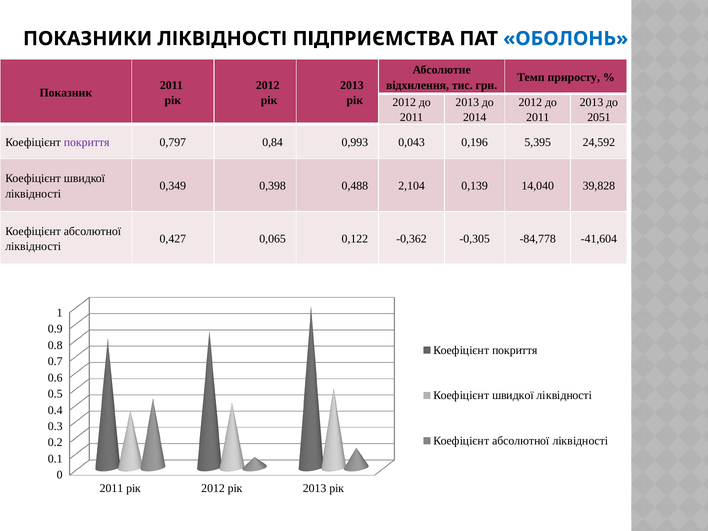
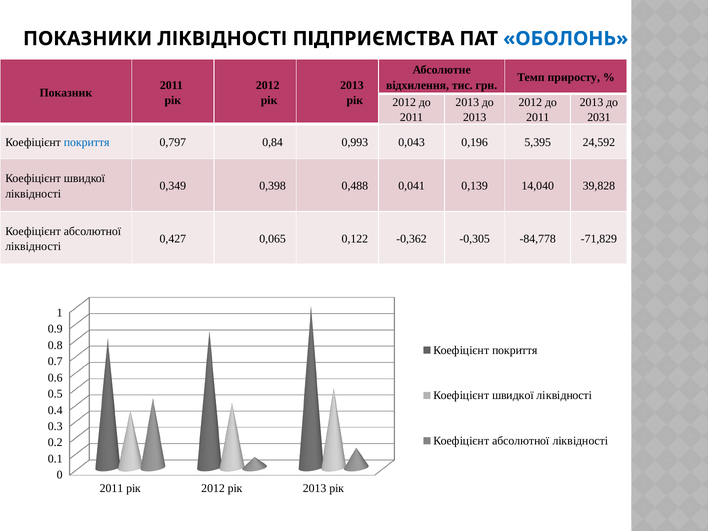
2014 at (475, 118): 2014 -> 2013
2051: 2051 -> 2031
покриття at (87, 142) colour: purple -> blue
2,104: 2,104 -> 0,041
-41,604: -41,604 -> -71,829
